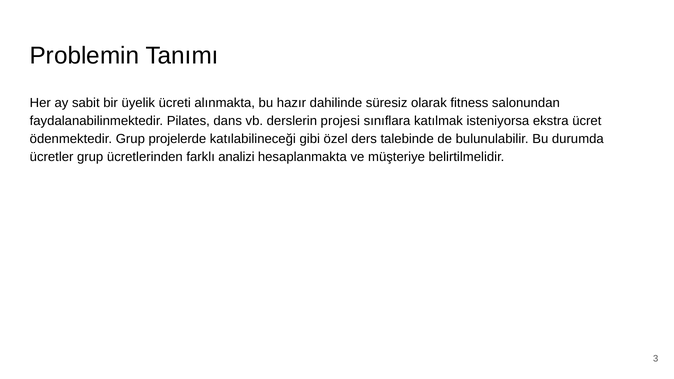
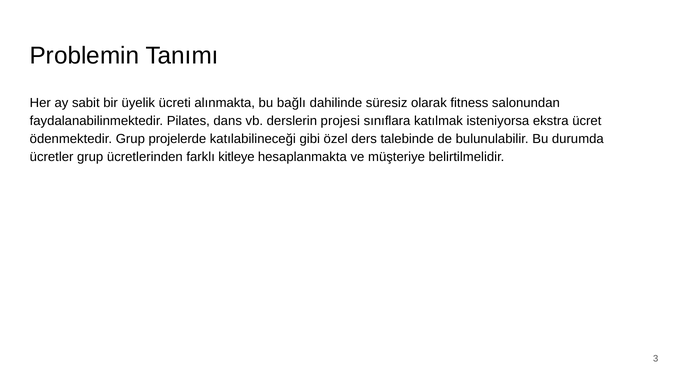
hazır: hazır -> bağlı
analizi: analizi -> kitleye
